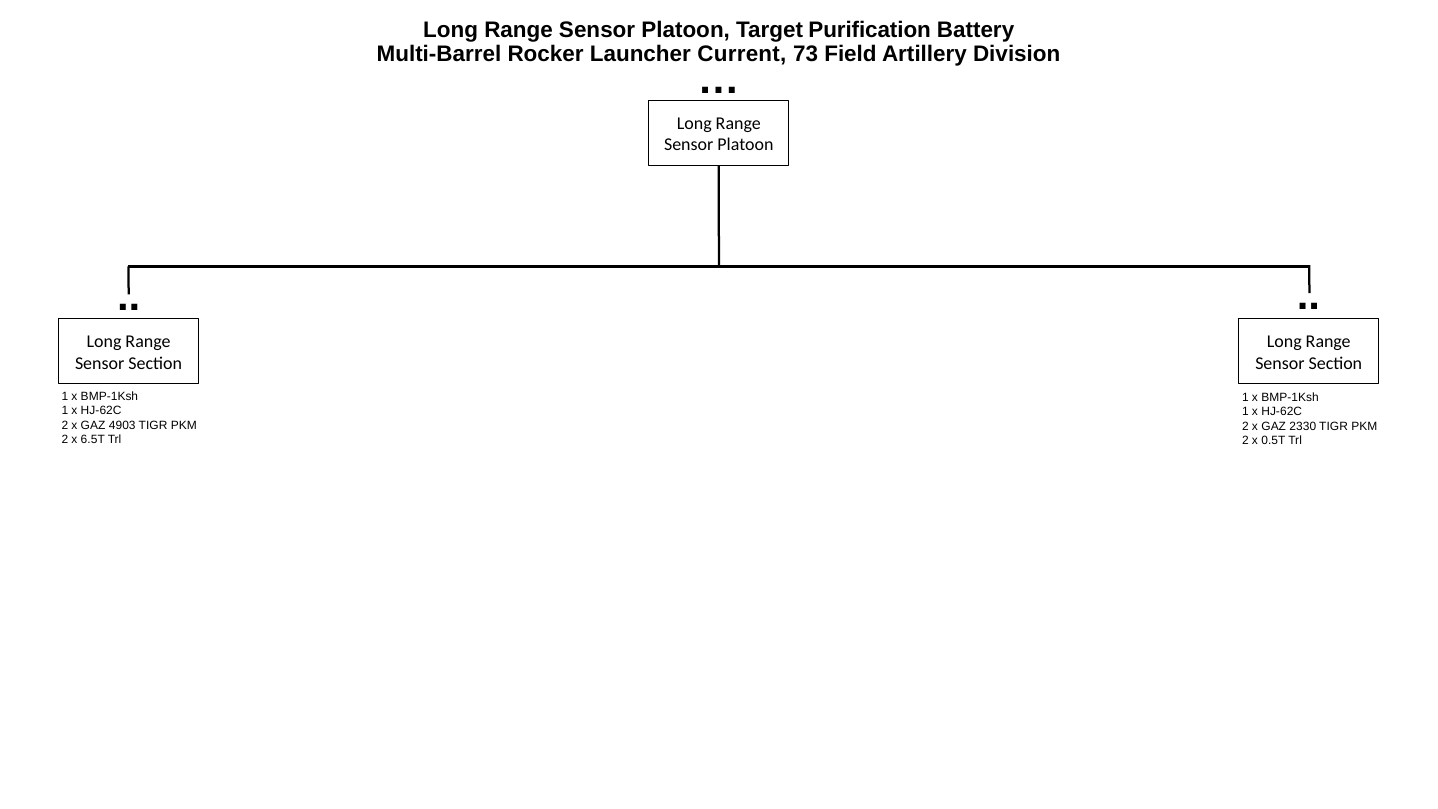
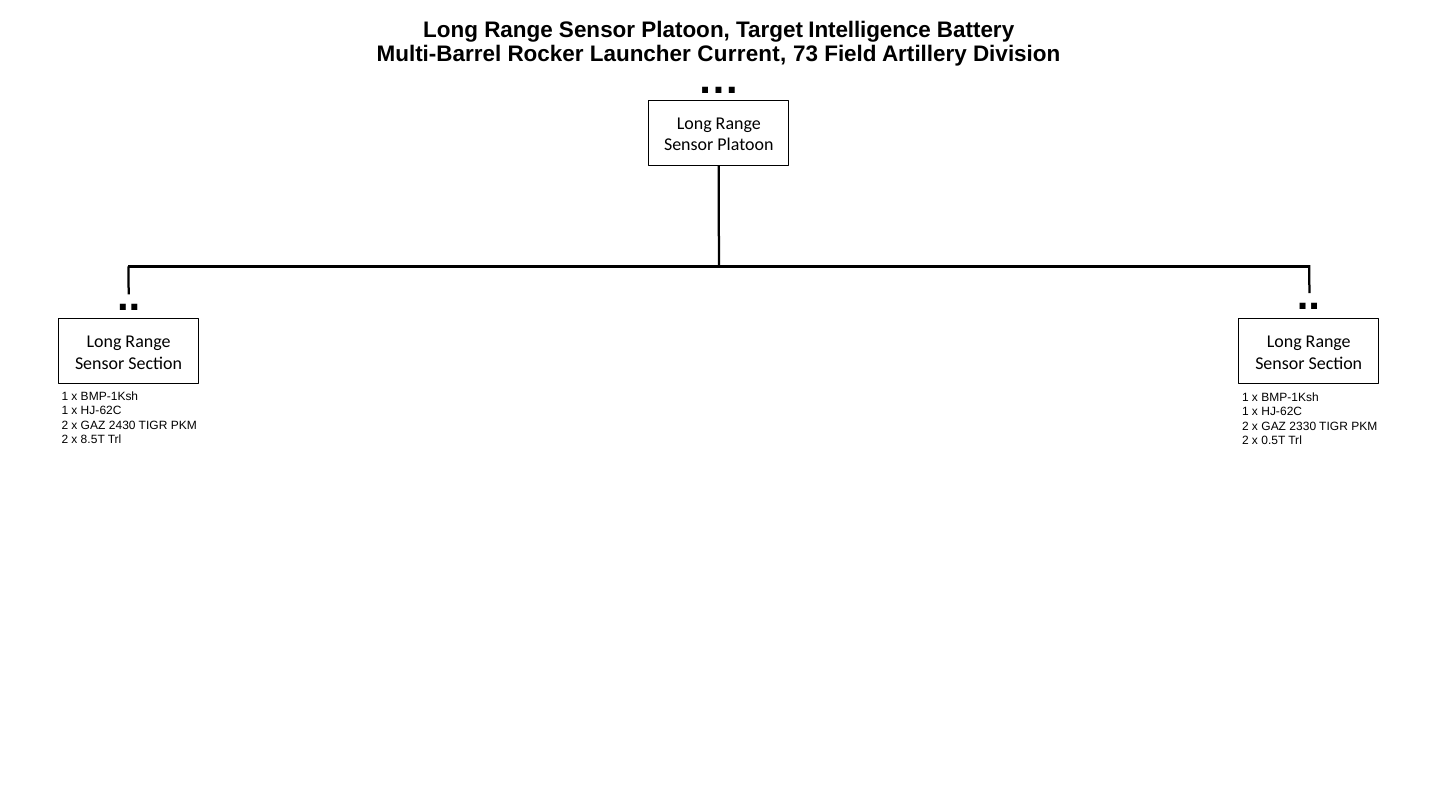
Purification: Purification -> Intelligence
4903: 4903 -> 2430
6.5T: 6.5T -> 8.5T
